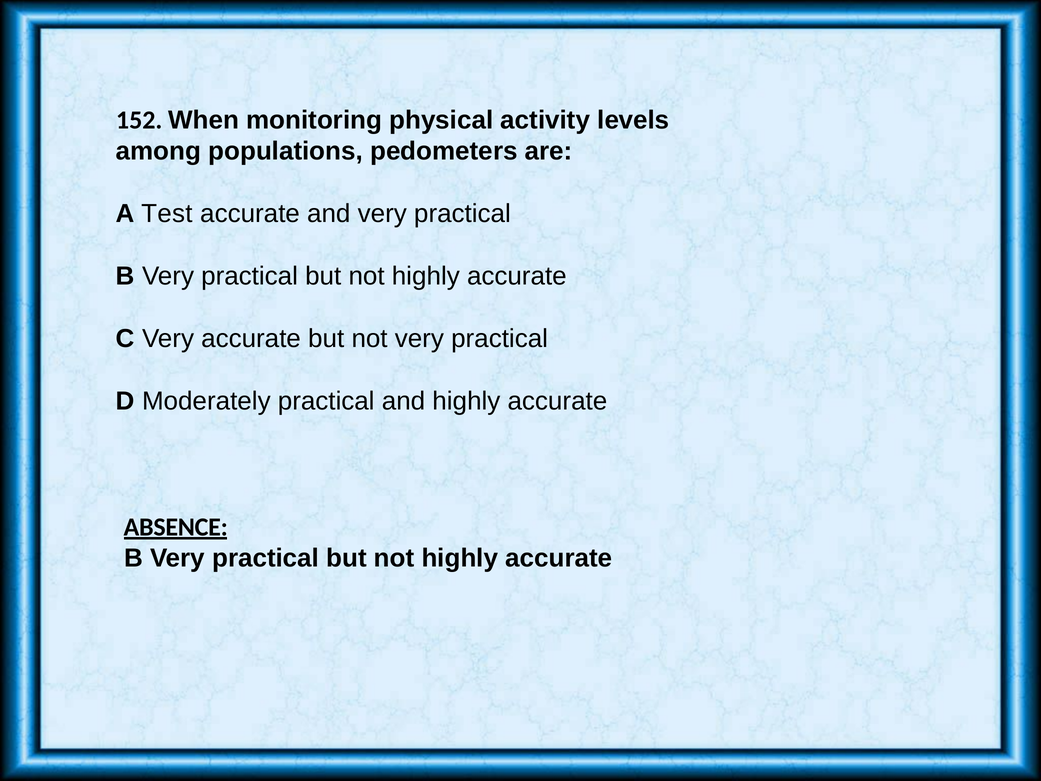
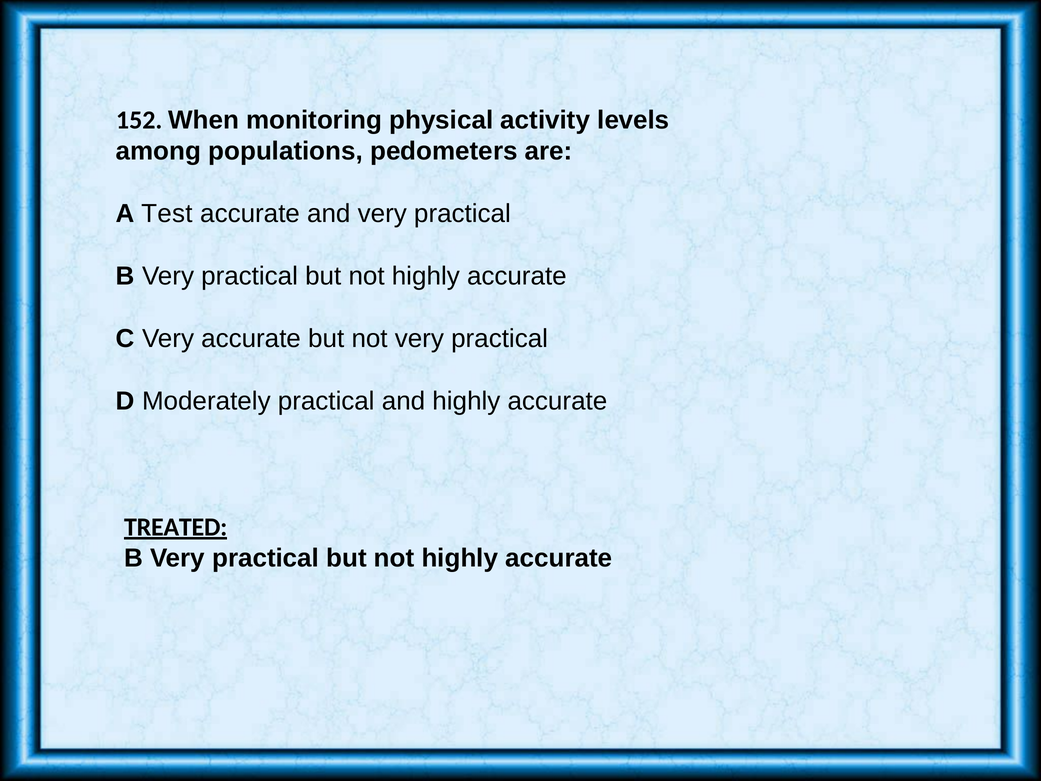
ABSENCE: ABSENCE -> TREATED
